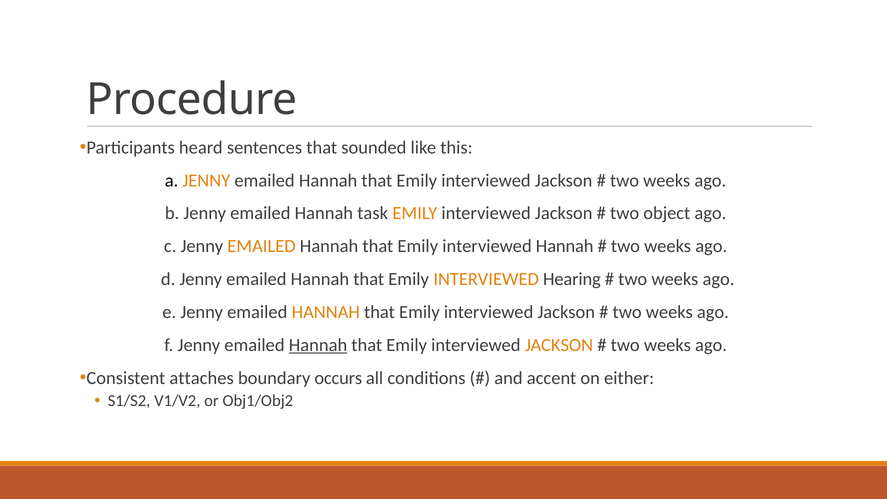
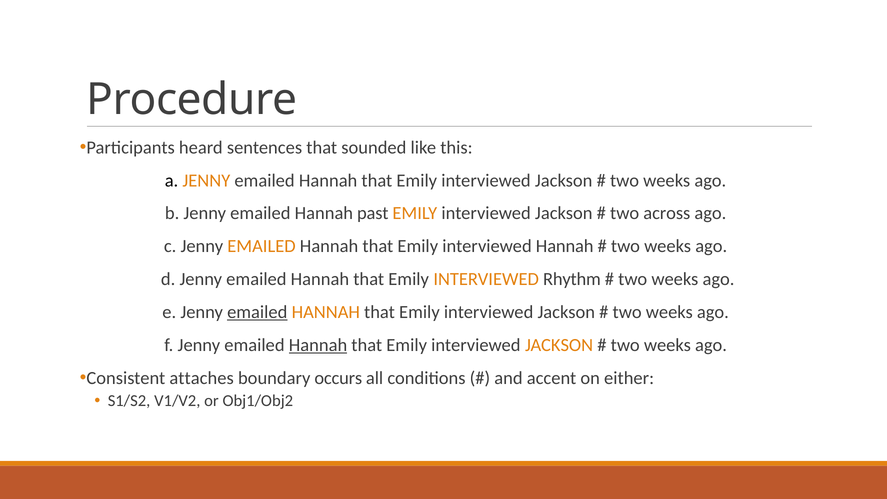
task: task -> past
object: object -> across
Hearing: Hearing -> Rhythm
emailed at (257, 312) underline: none -> present
